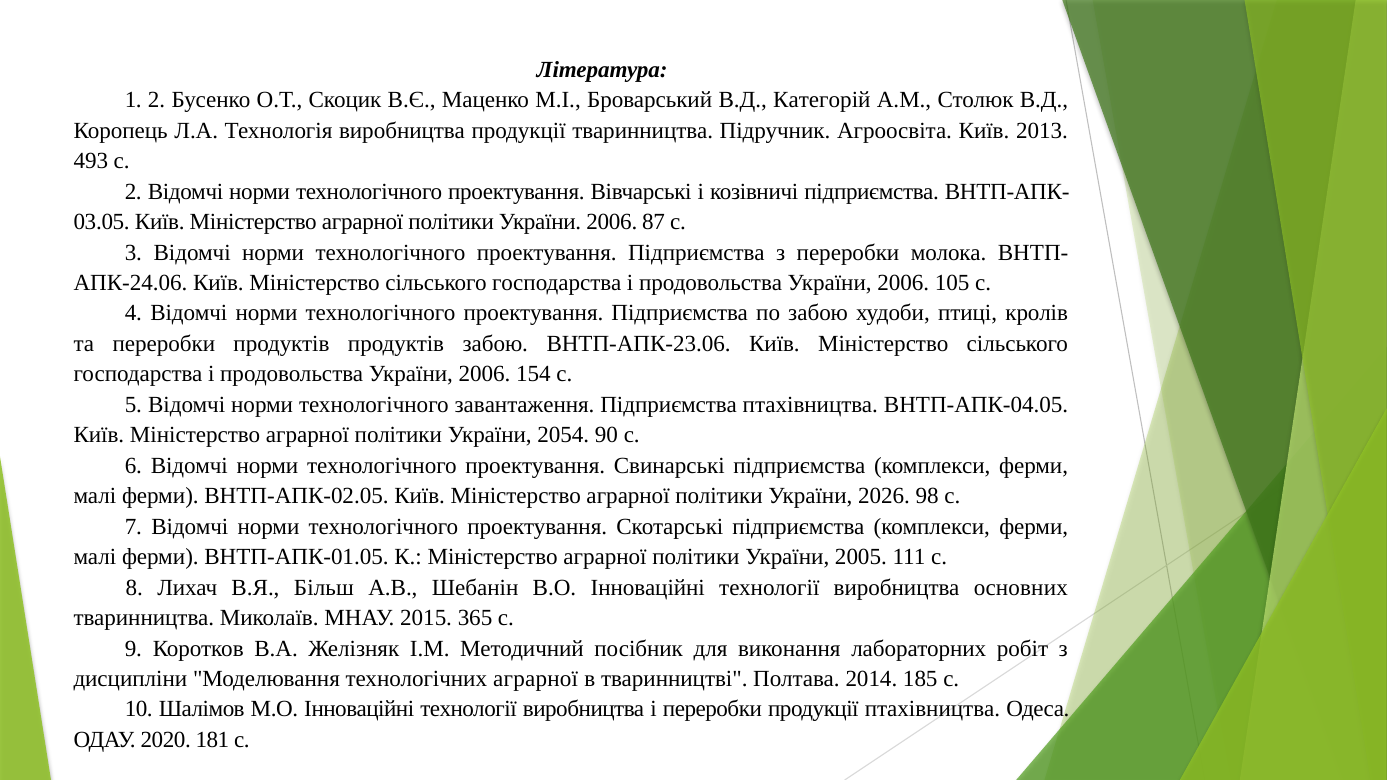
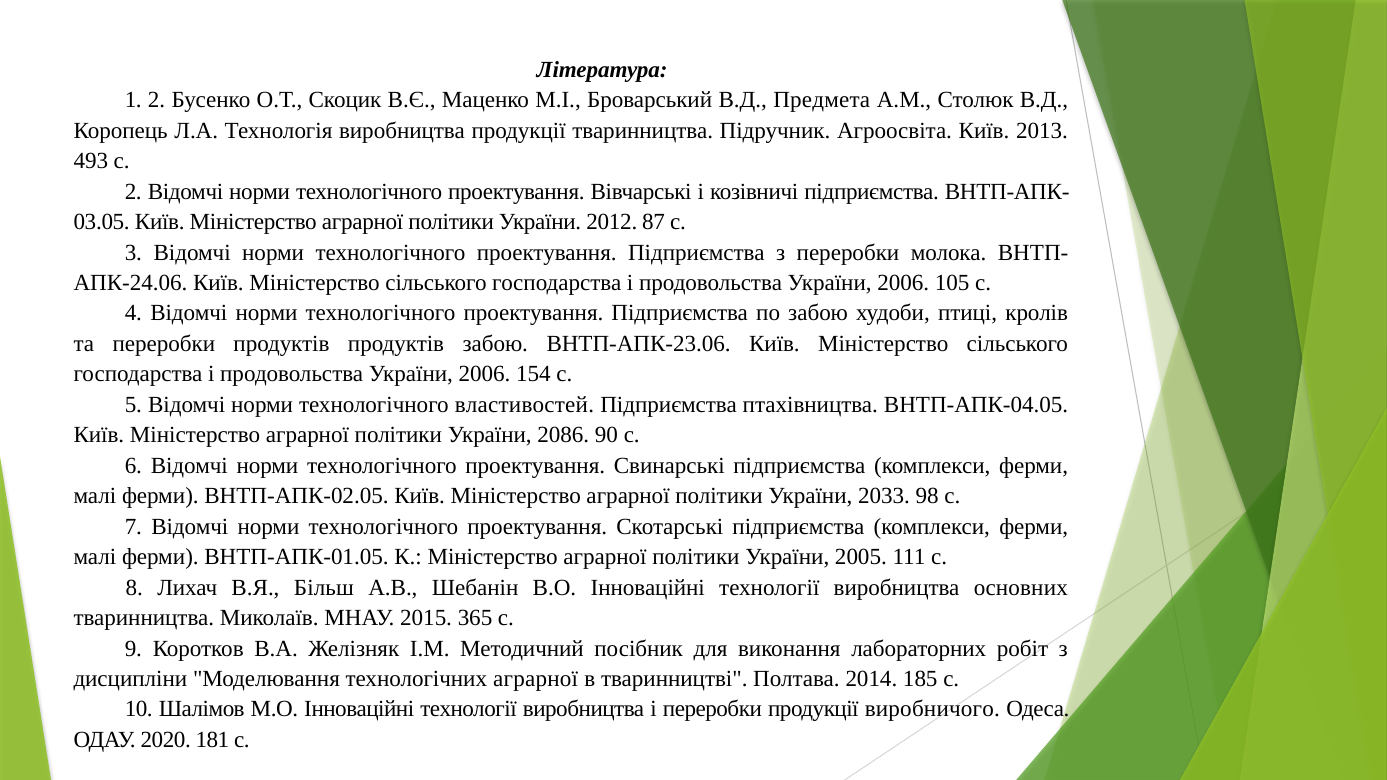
Категорій: Категорій -> Предмета
політики України 2006: 2006 -> 2012
завантаження: завантаження -> властивостей
2054: 2054 -> 2086
2026: 2026 -> 2033
продукції птахівництва: птахівництва -> виробничого
